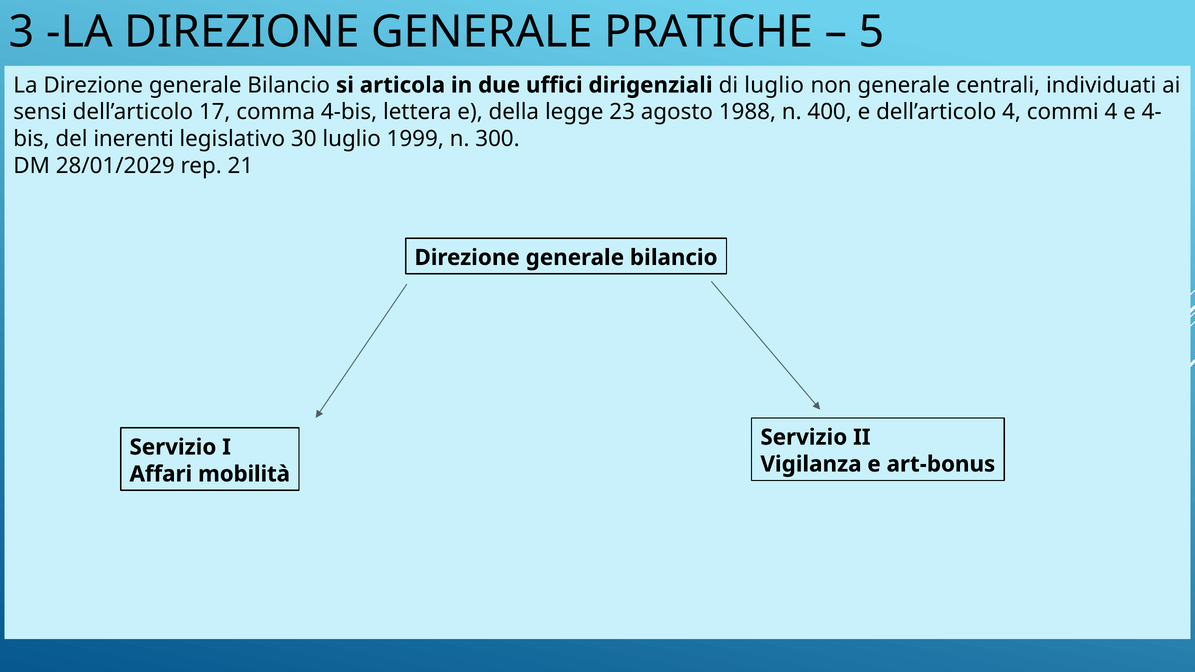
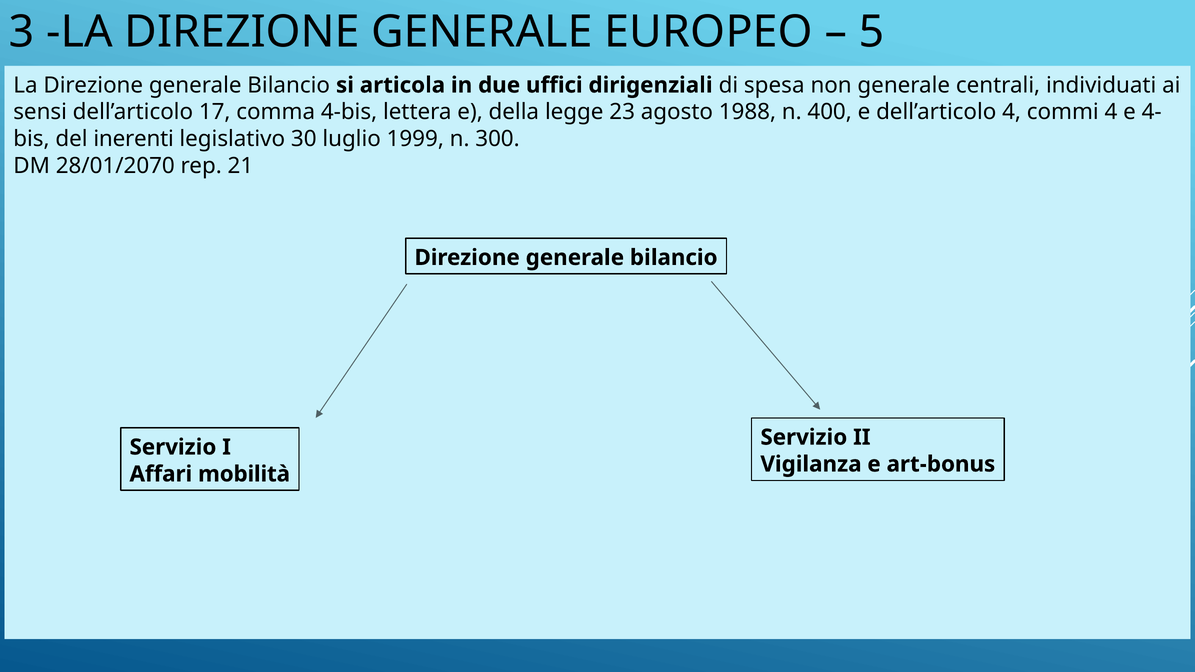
PRATICHE: PRATICHE -> EUROPEO
di luglio: luglio -> spesa
28/01/2029: 28/01/2029 -> 28/01/2070
